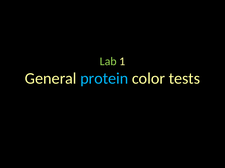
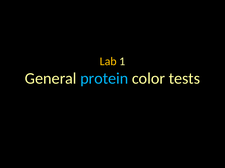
Lab colour: light green -> yellow
